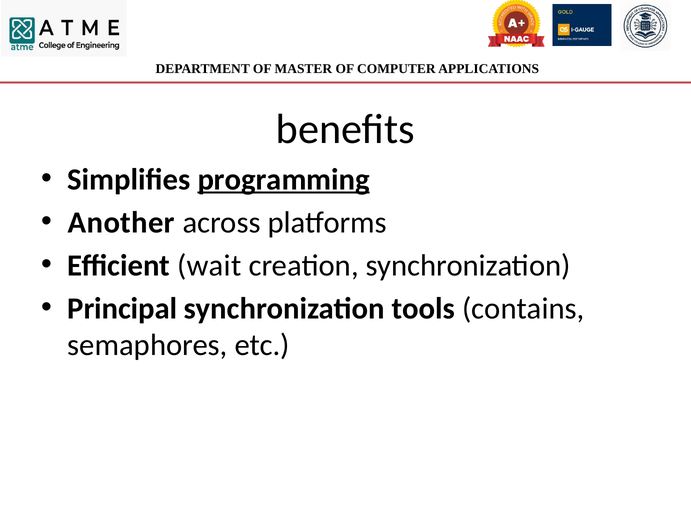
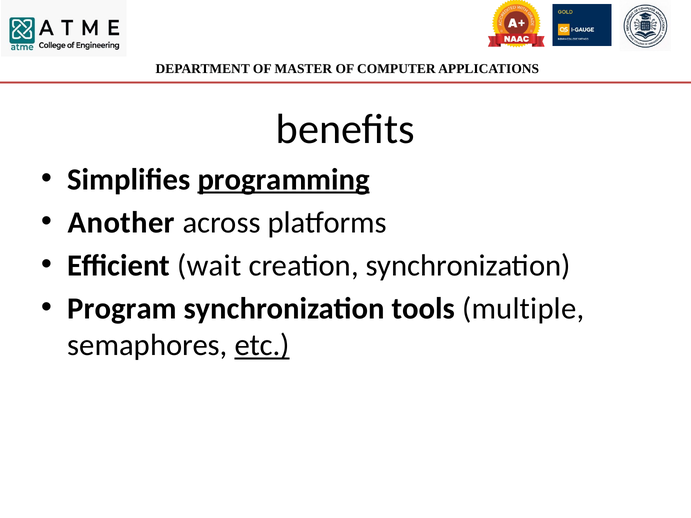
Principal: Principal -> Program
contains: contains -> multiple
etc underline: none -> present
